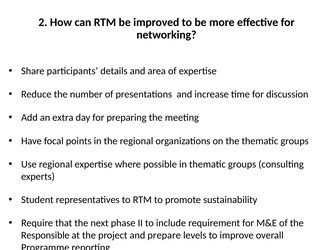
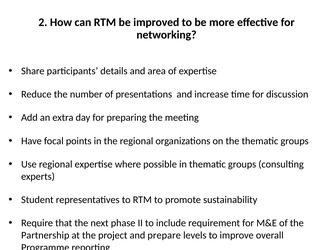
Responsible: Responsible -> Partnership
